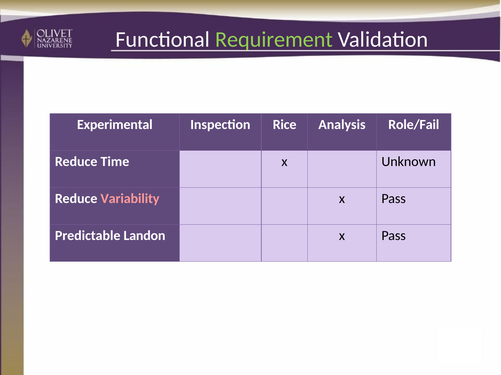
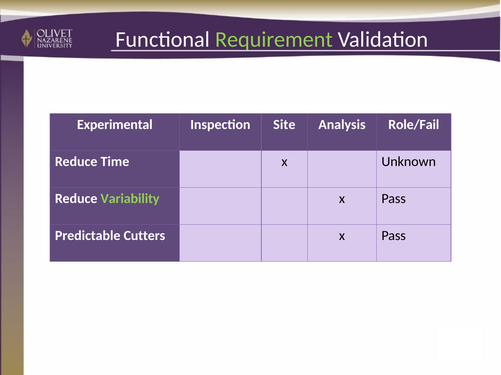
Rice​: Rice​ -> Site​
Variability​ colour: pink -> light green
Landon​: Landon​ -> Cutters​
